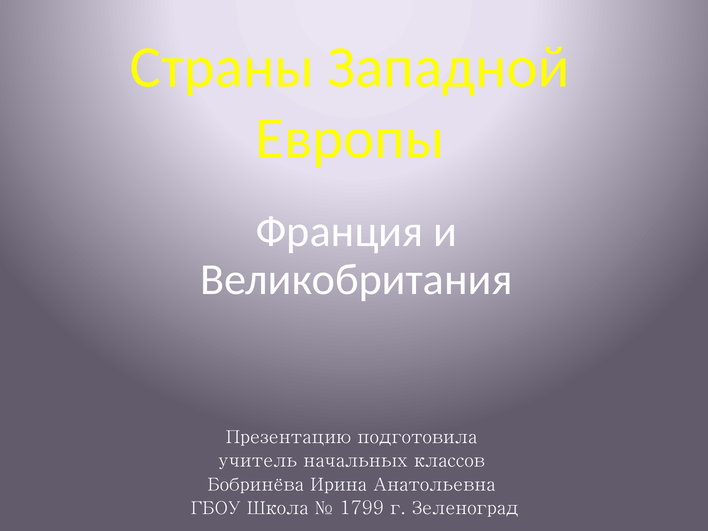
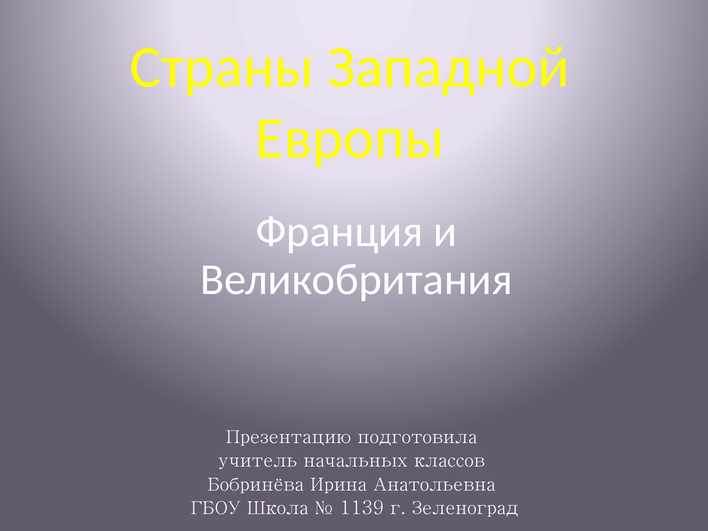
1799: 1799 -> 1139
